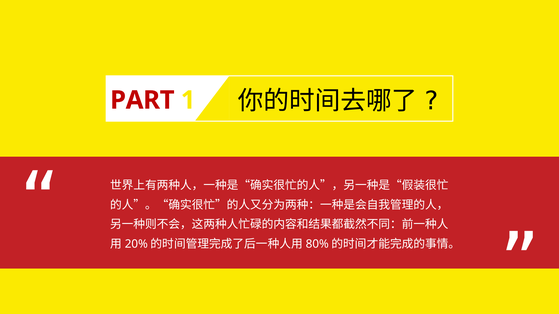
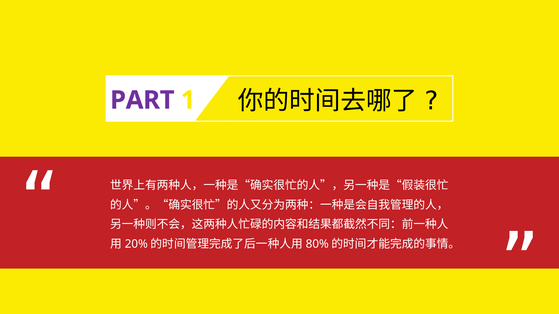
PART colour: red -> purple
